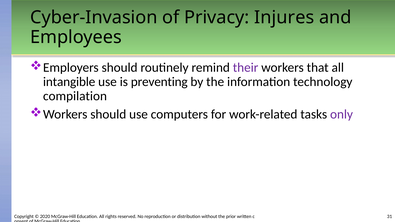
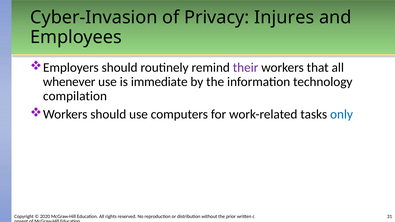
intangible: intangible -> whenever
preventing: preventing -> immediate
only colour: purple -> blue
